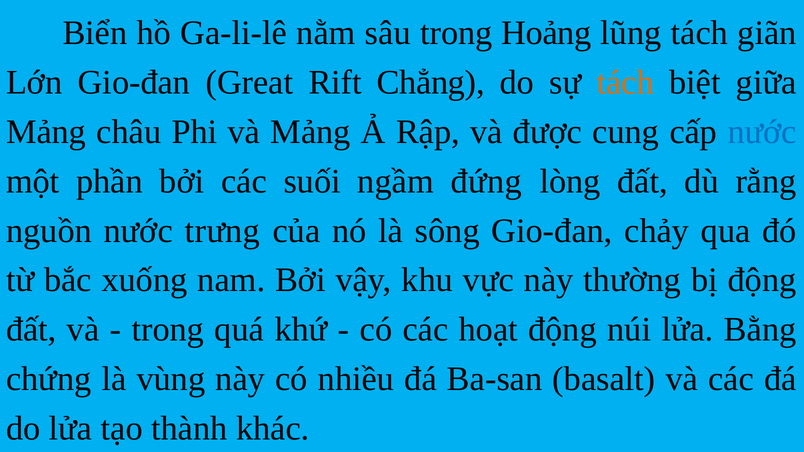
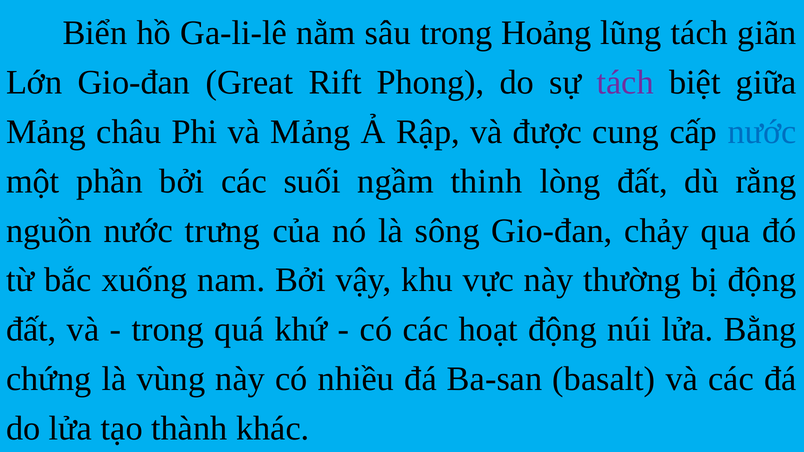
Chẳng: Chẳng -> Phong
tách at (625, 83) colour: orange -> purple
đứng: đứng -> thinh
